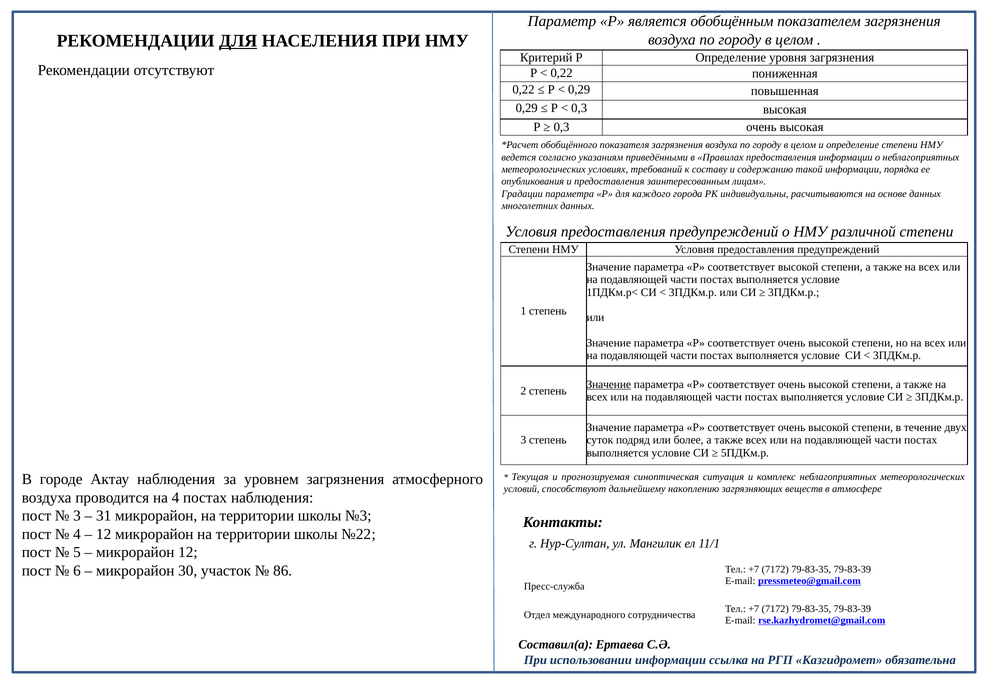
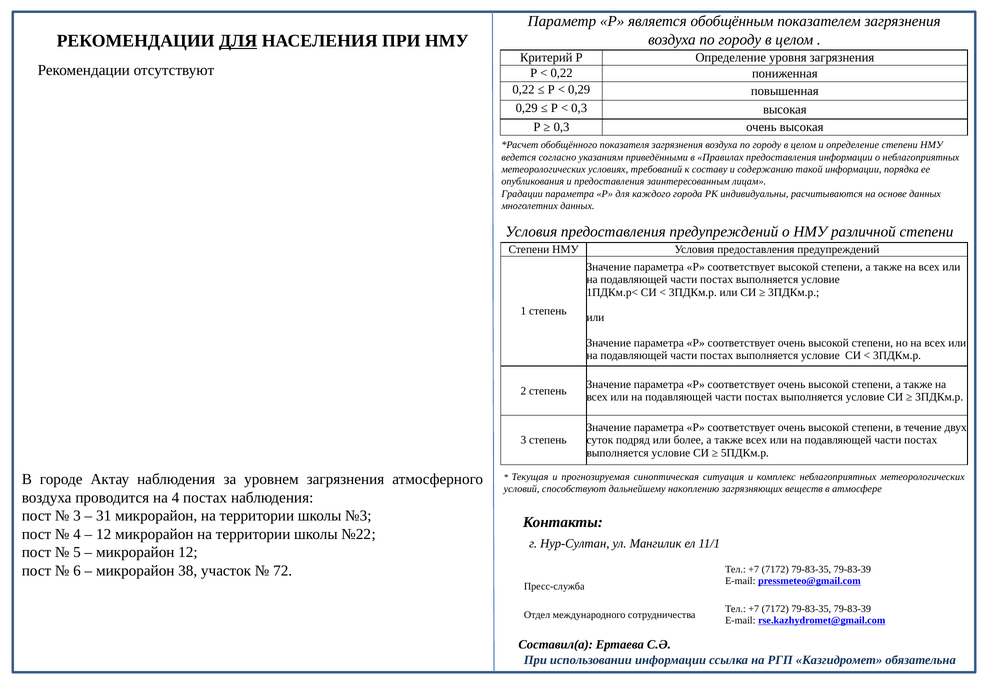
Значение at (609, 384) underline: present -> none
30: 30 -> 38
86: 86 -> 72
